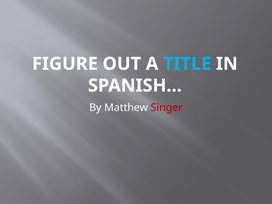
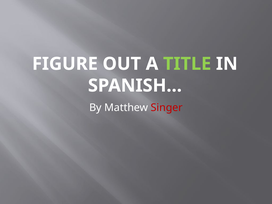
TITLE colour: light blue -> light green
